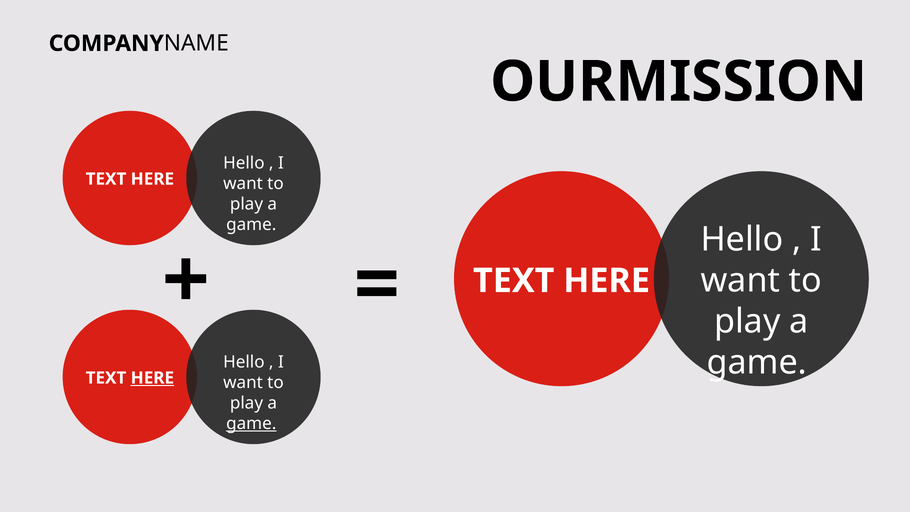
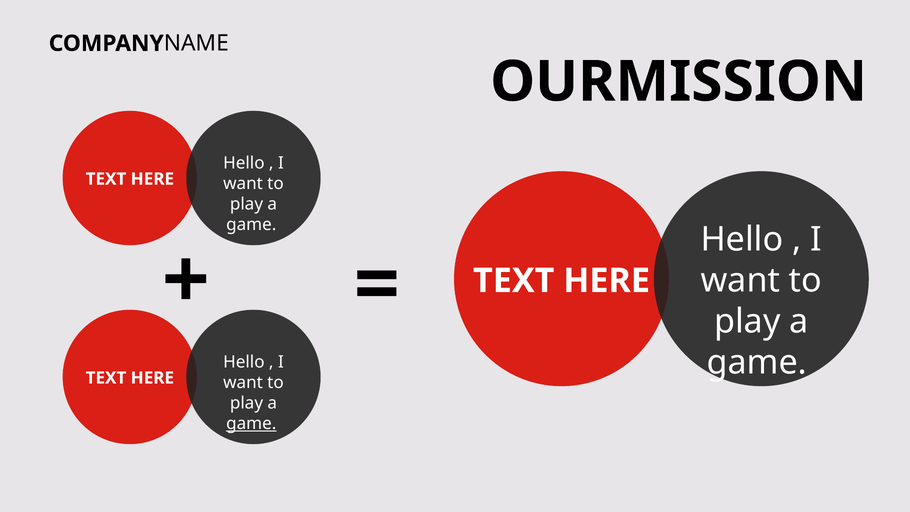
HERE at (152, 378) underline: present -> none
